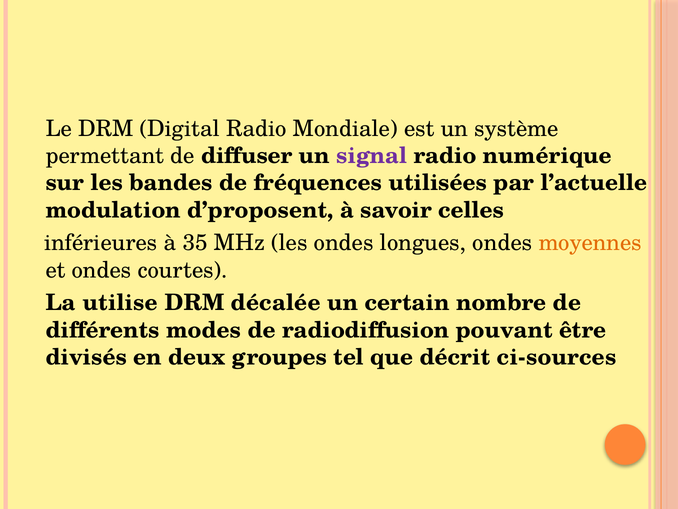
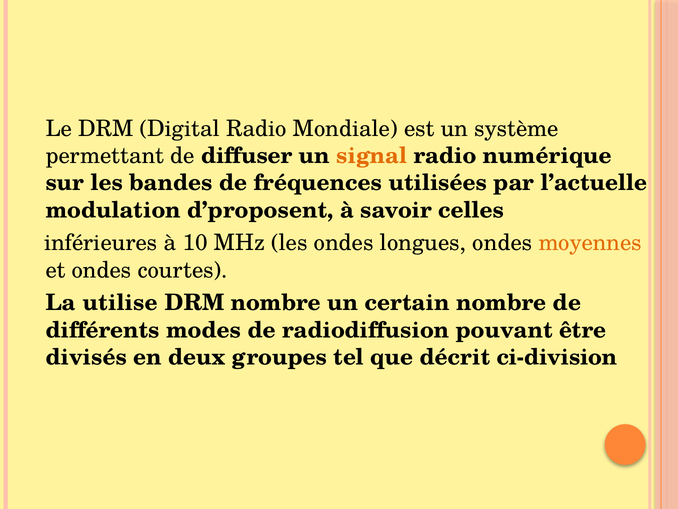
signal colour: purple -> orange
35: 35 -> 10
DRM décalée: décalée -> nombre
ci-sources: ci-sources -> ci-division
